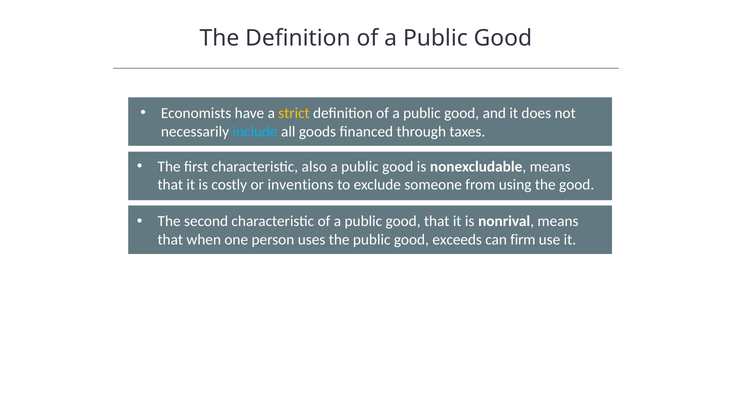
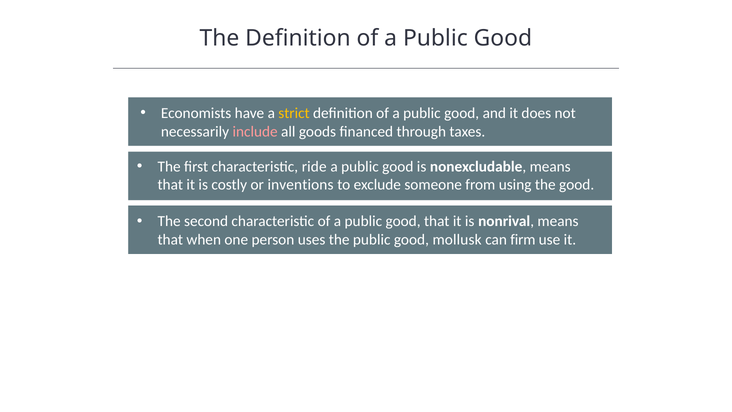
include colour: light blue -> pink
also: also -> ride
exceeds: exceeds -> mollusk
